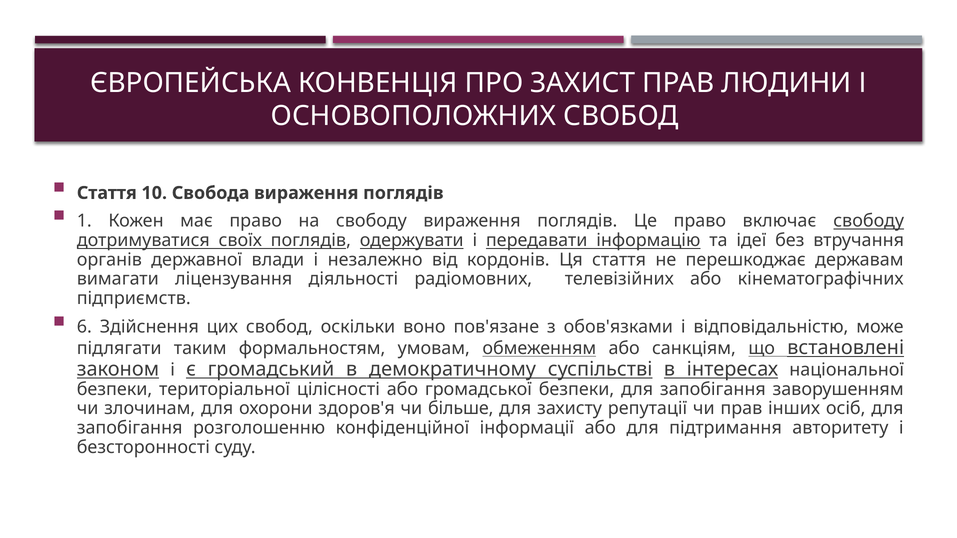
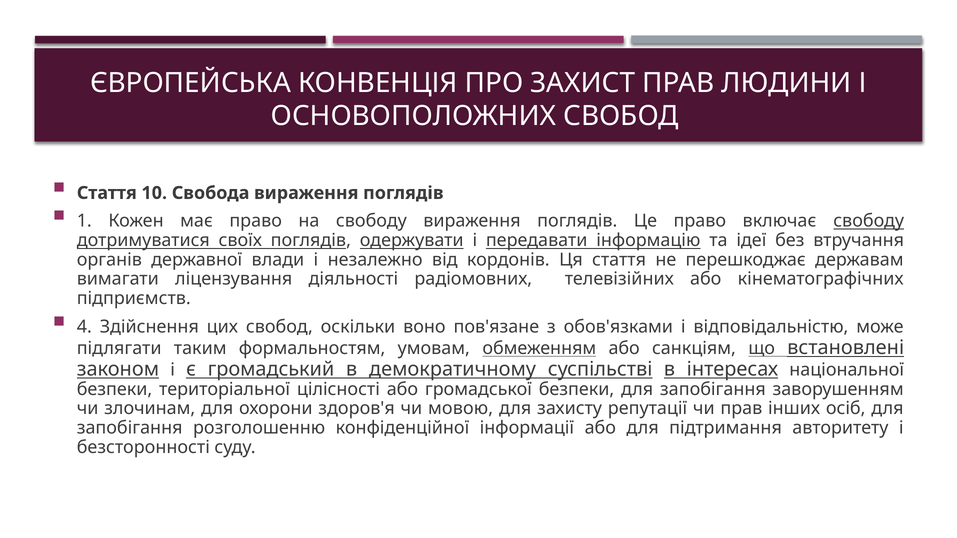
6: 6 -> 4
більше: більше -> мовою
